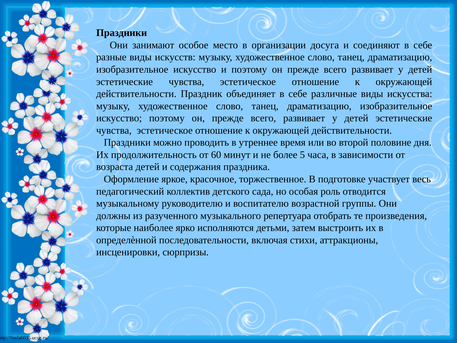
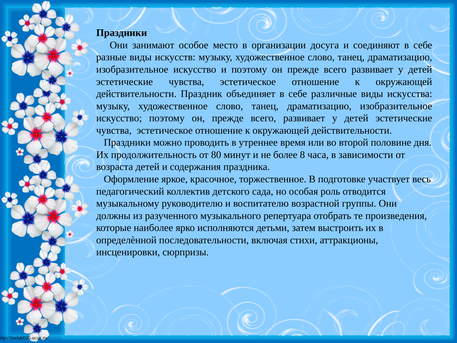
60: 60 -> 80
5: 5 -> 8
